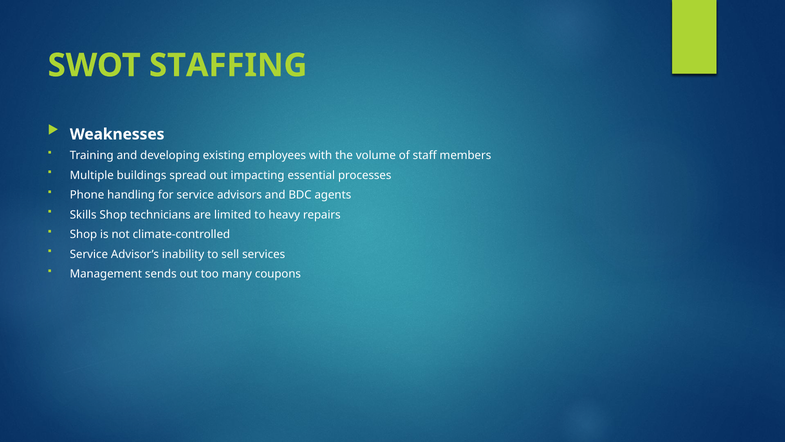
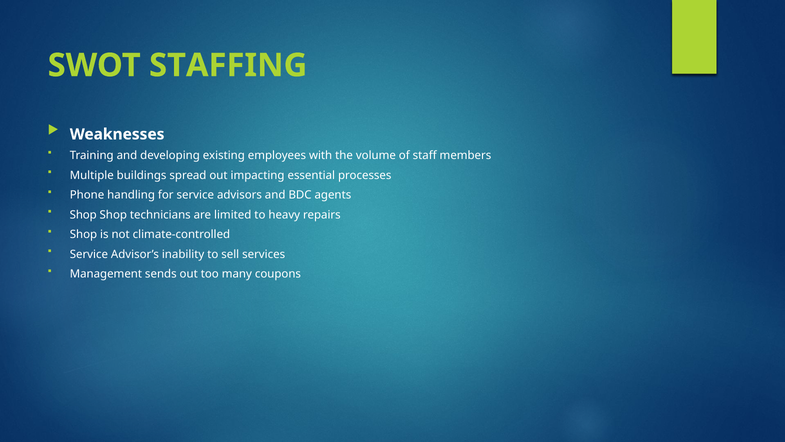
Skills at (83, 215): Skills -> Shop
